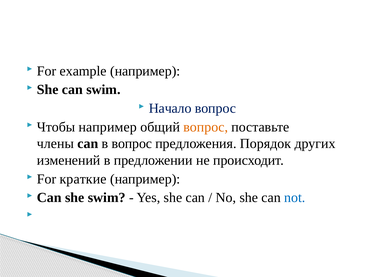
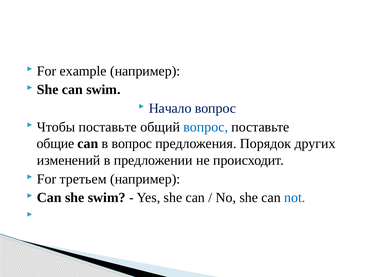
Чтобы например: например -> поставьте
вопрос at (206, 127) colour: orange -> blue
члены: члены -> общие
краткие: краткие -> третьем
